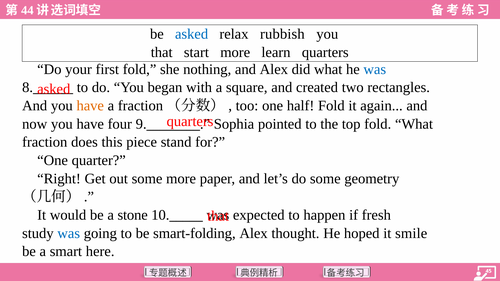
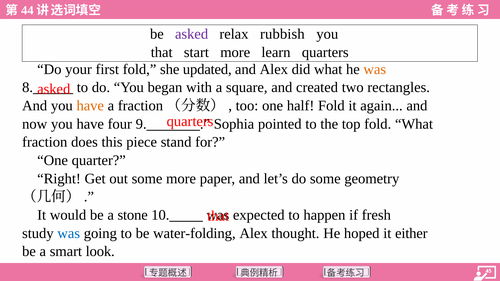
asked at (192, 34) colour: blue -> purple
nothing: nothing -> updated
was at (375, 69) colour: blue -> orange
smart-folding: smart-folding -> water-folding
smile: smile -> either
here: here -> look
